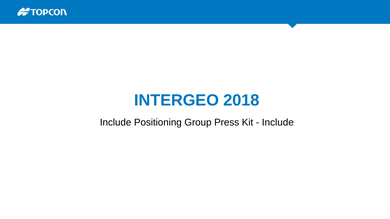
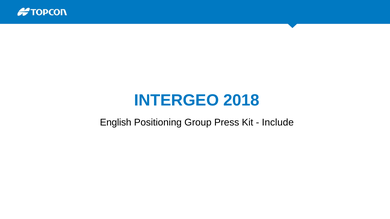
Include at (116, 123): Include -> English
